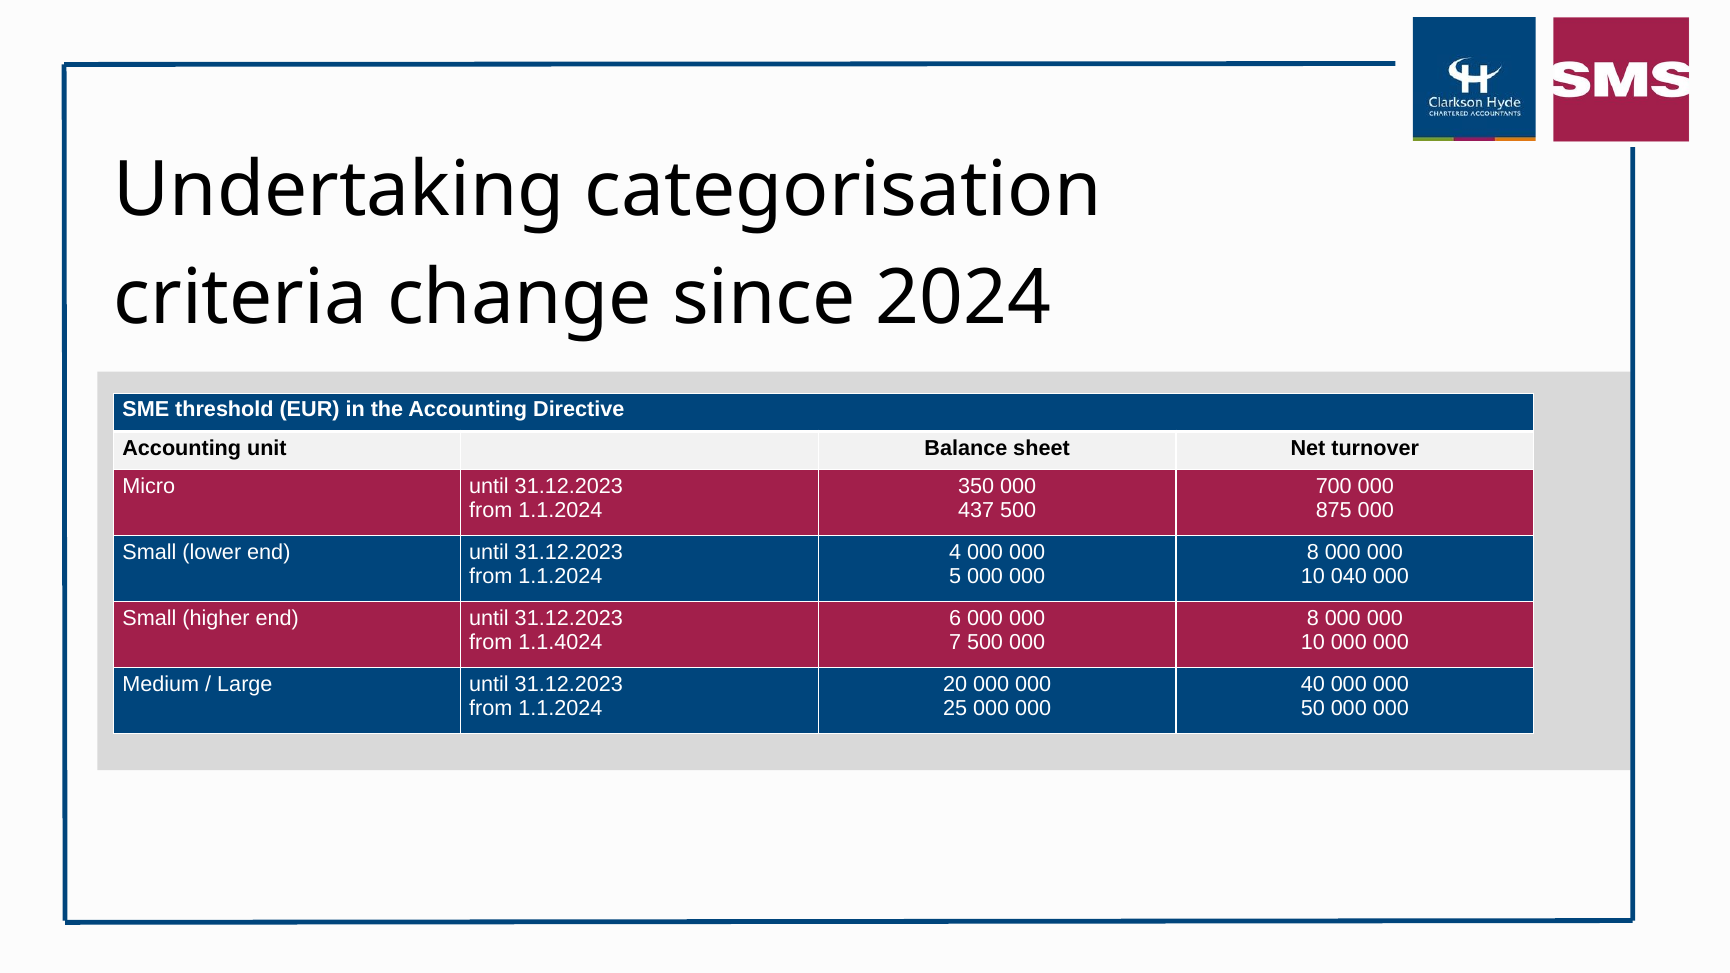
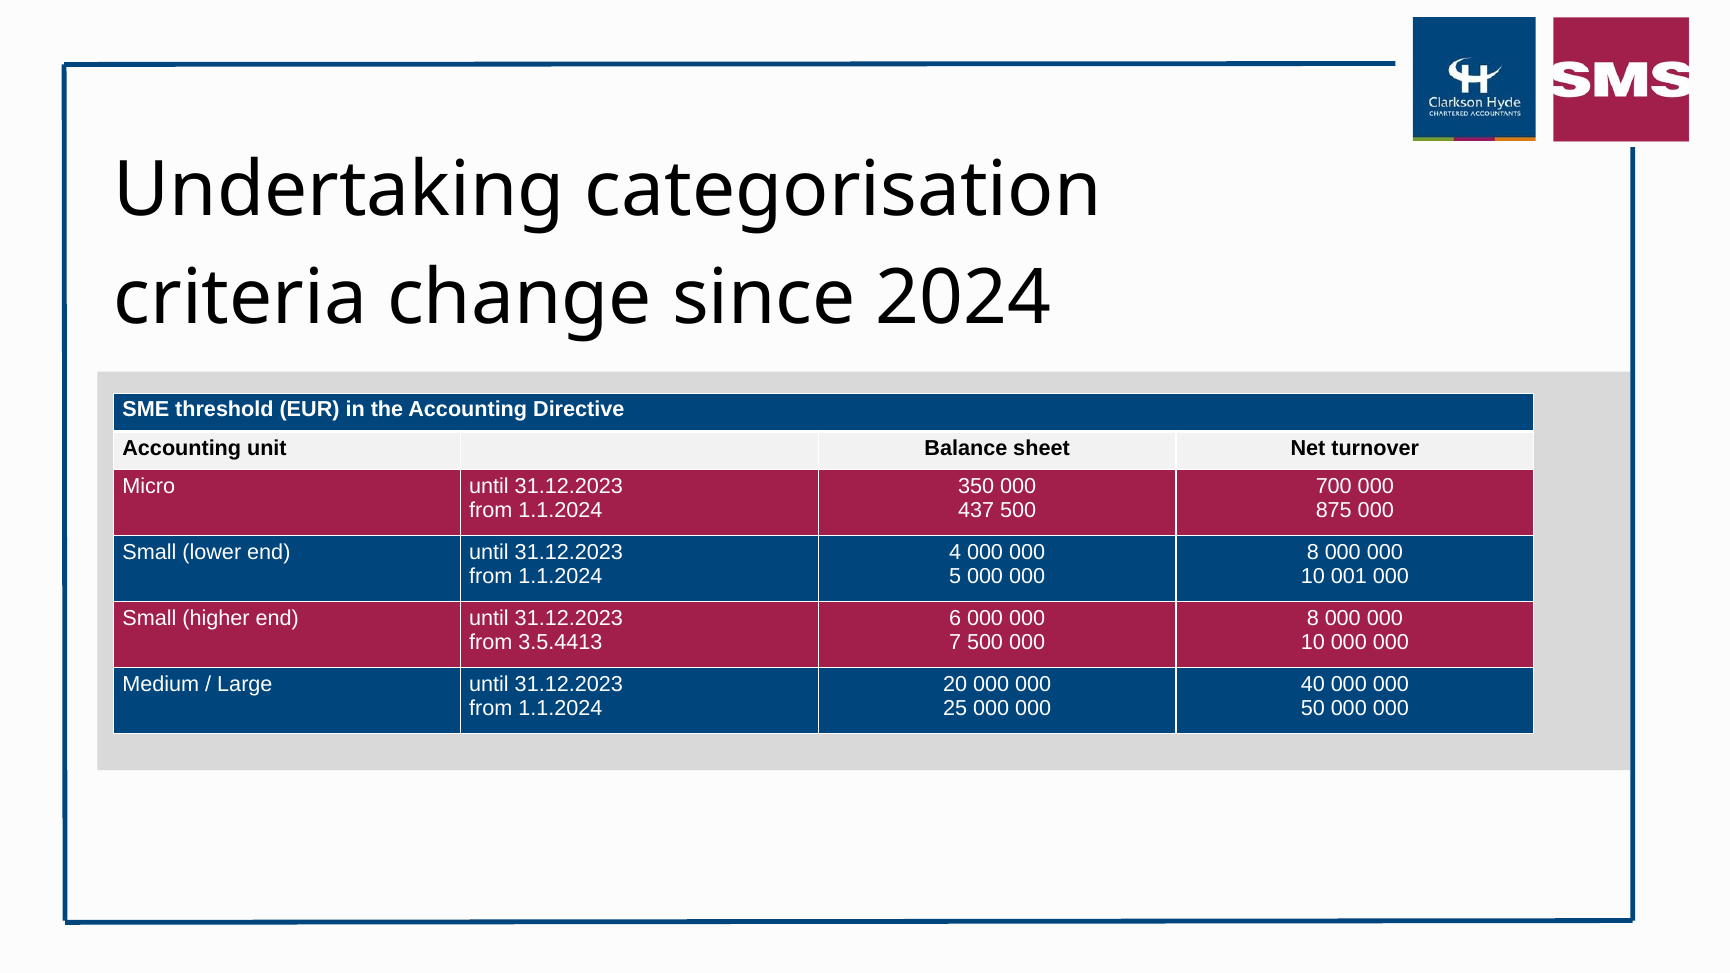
040: 040 -> 001
1.1.4024: 1.1.4024 -> 3.5.4413
